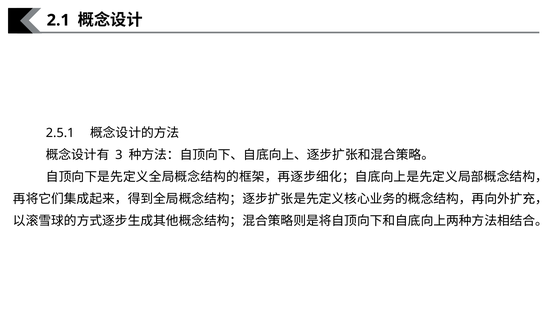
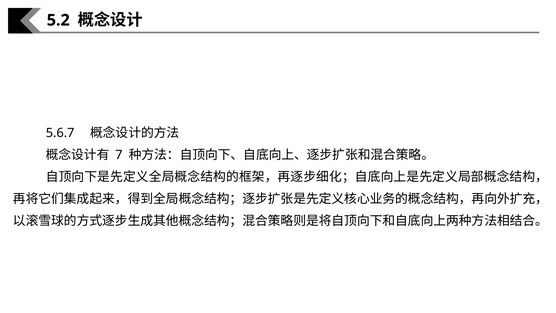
2.1: 2.1 -> 5.2
2.5.1: 2.5.1 -> 5.6.7
3: 3 -> 7
